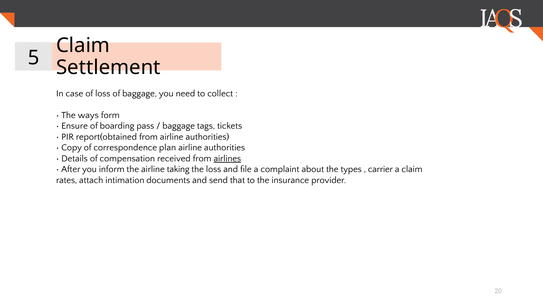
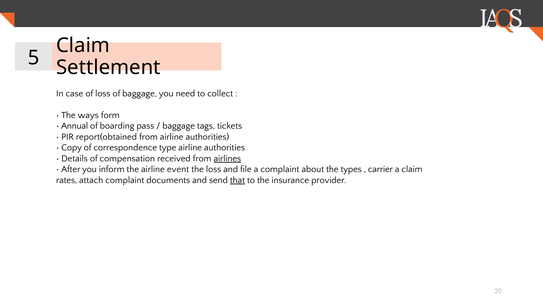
Ensure: Ensure -> Annual
plan: plan -> type
taking: taking -> event
attach intimation: intimation -> complaint
that underline: none -> present
